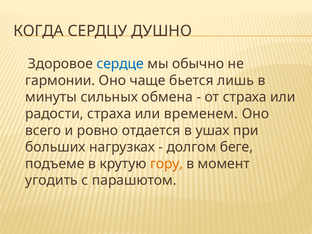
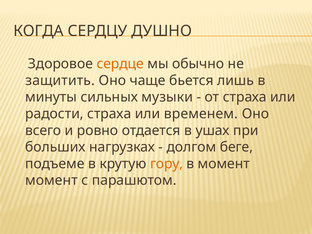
сердце colour: blue -> orange
гармонии: гармонии -> защитить
обмена: обмена -> музыки
угодить at (51, 180): угодить -> момент
